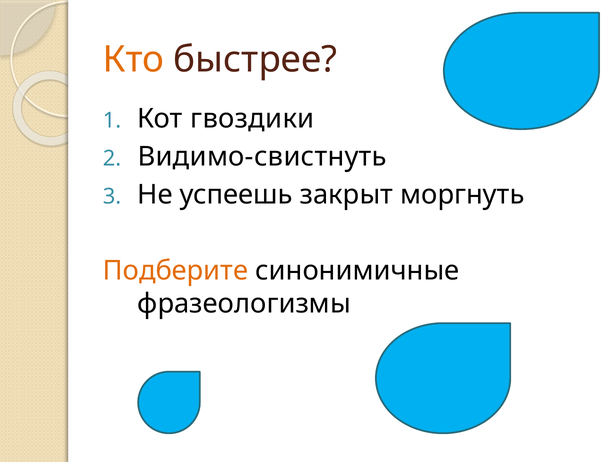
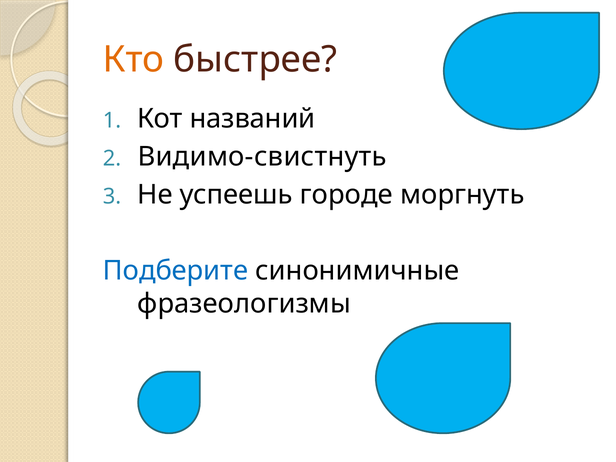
гвоздики: гвоздики -> названий
закрыт: закрыт -> городе
Подберите colour: orange -> blue
